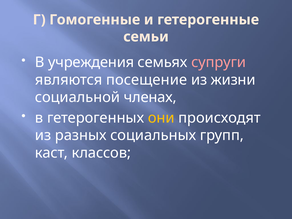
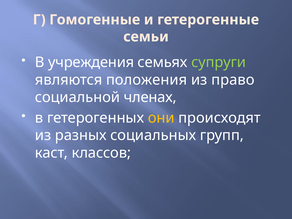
супруги colour: pink -> light green
посещение: посещение -> положения
жизни: жизни -> право
